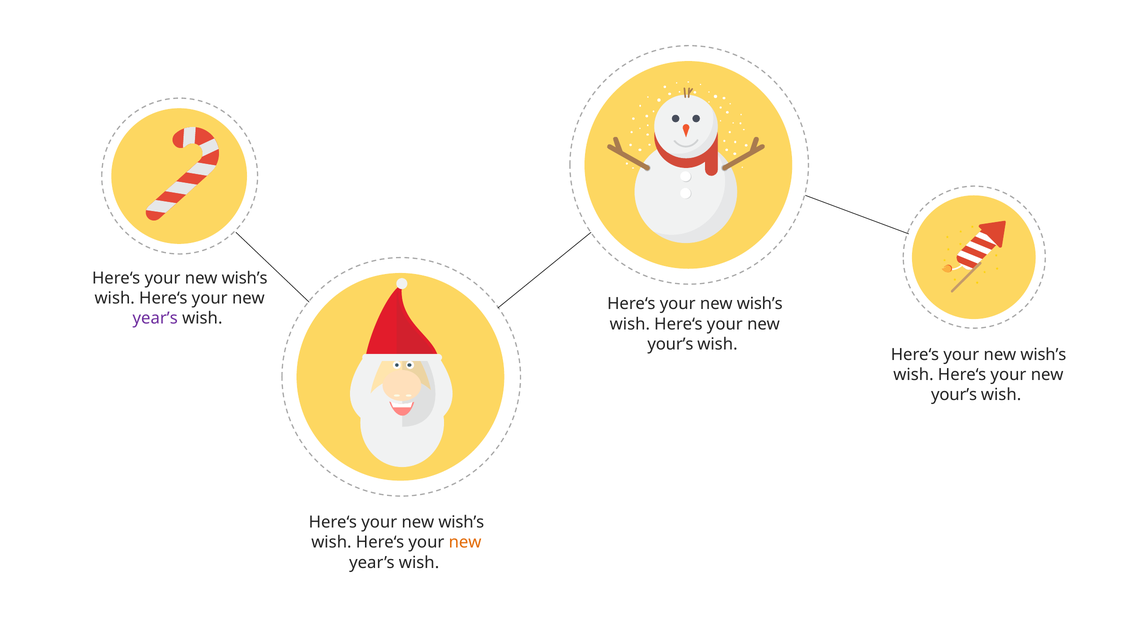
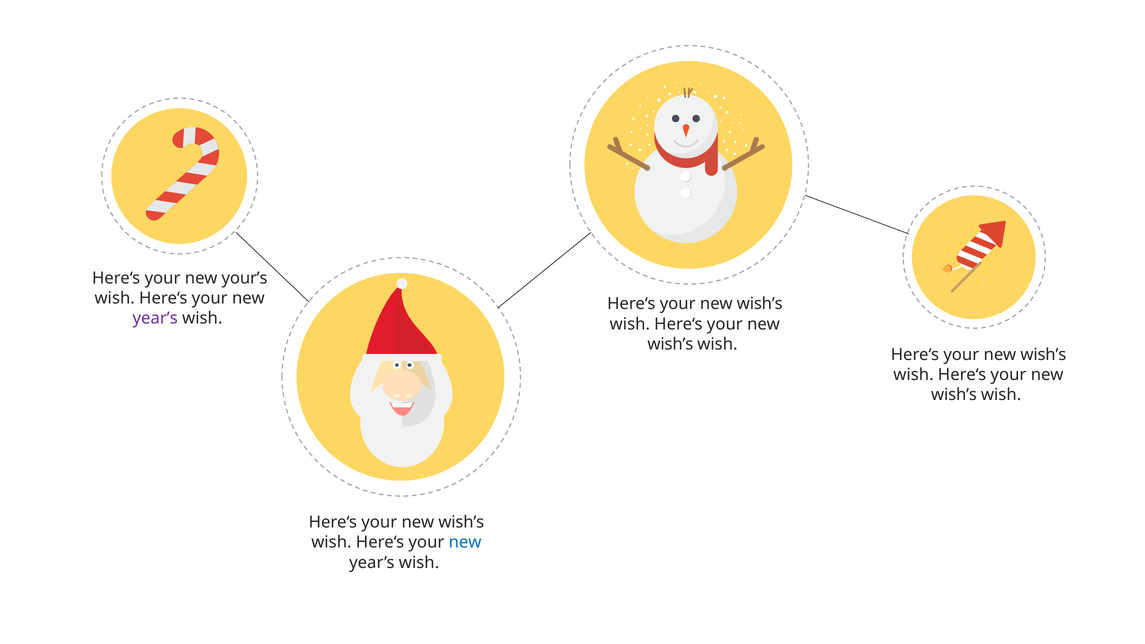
wish’s at (245, 278): wish’s -> your’s
your’s at (670, 344): your’s -> wish’s
your’s at (954, 395): your’s -> wish’s
new at (465, 543) colour: orange -> blue
